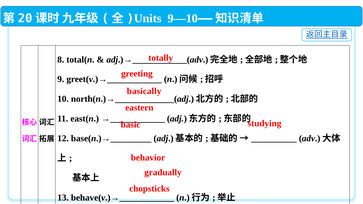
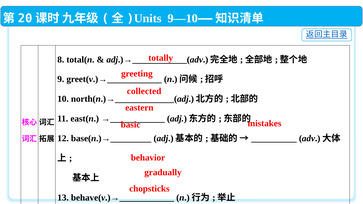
basically: basically -> collected
studying: studying -> mistakes
